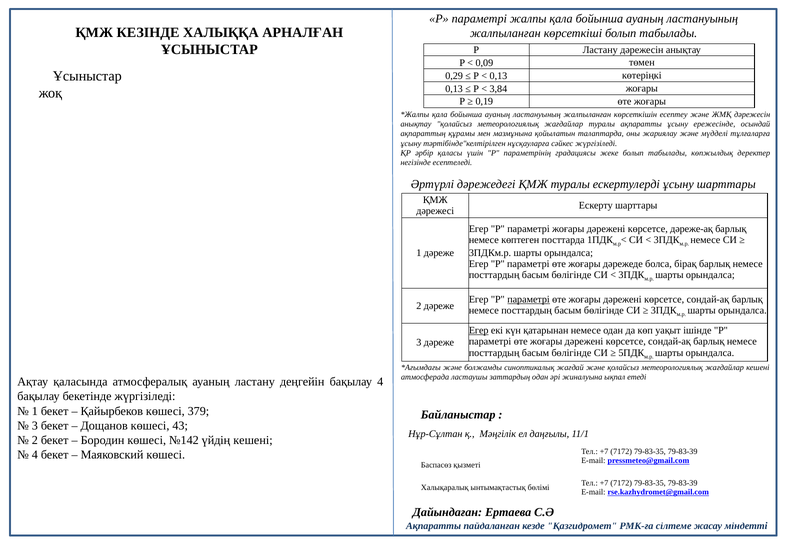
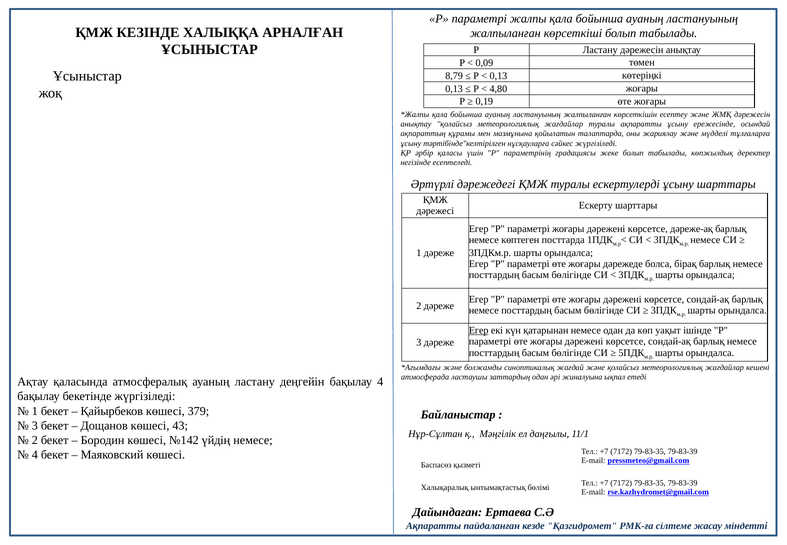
0,29: 0,29 -> 8,79
3,84: 3,84 -> 4,80
параметрі at (529, 299) underline: present -> none
үйдің кешені: кешені -> немесе
